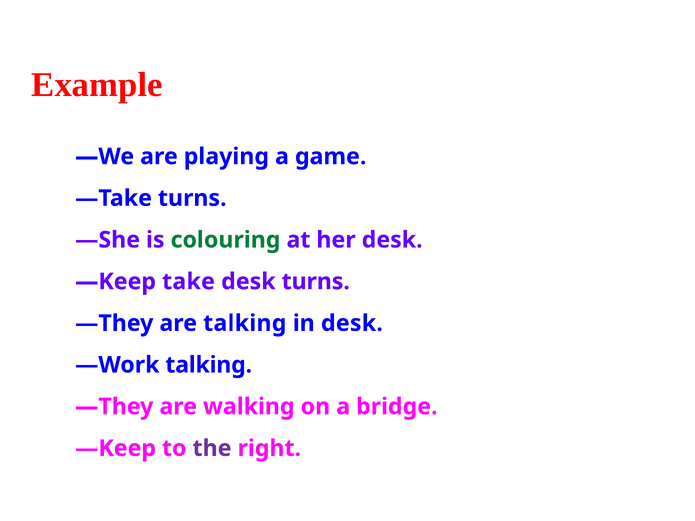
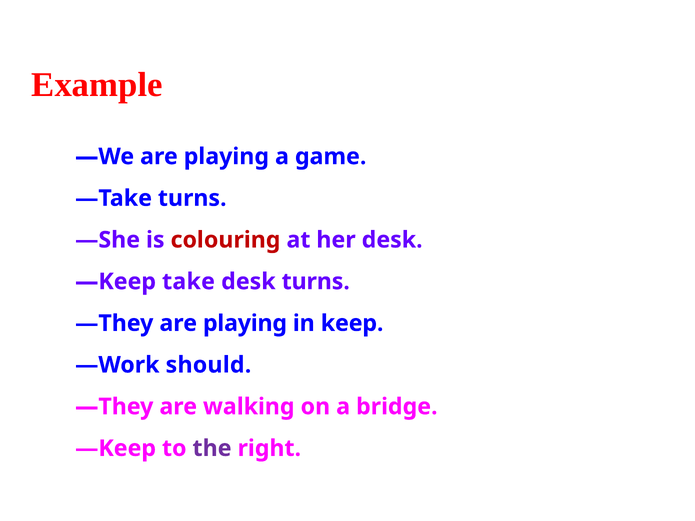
colouring colour: green -> red
—They are talking: talking -> playing
in desk: desk -> keep
—Work talking: talking -> should
